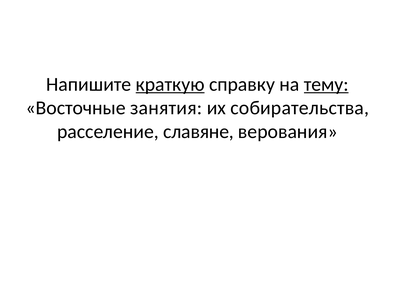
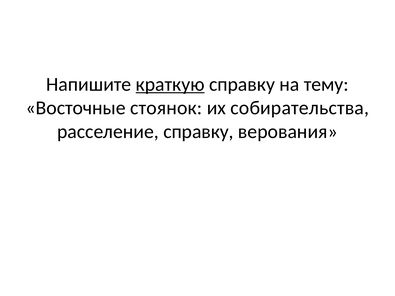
тему underline: present -> none
занятия: занятия -> стоянок
расселение славяне: славяне -> справку
